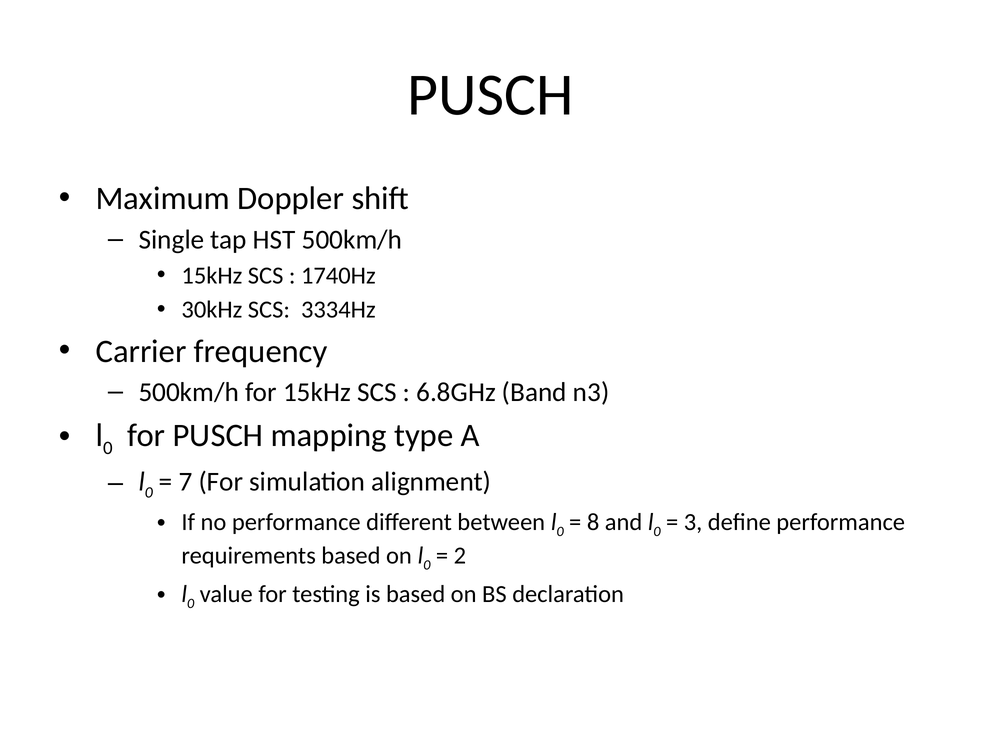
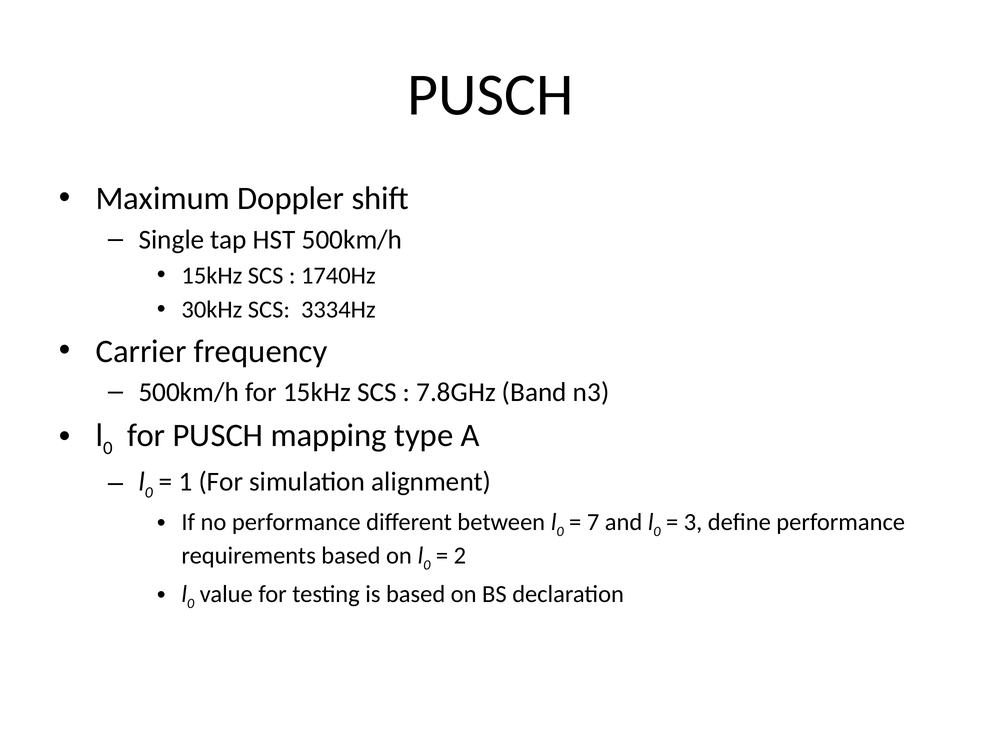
6.8GHz: 6.8GHz -> 7.8GHz
7: 7 -> 1
8: 8 -> 7
